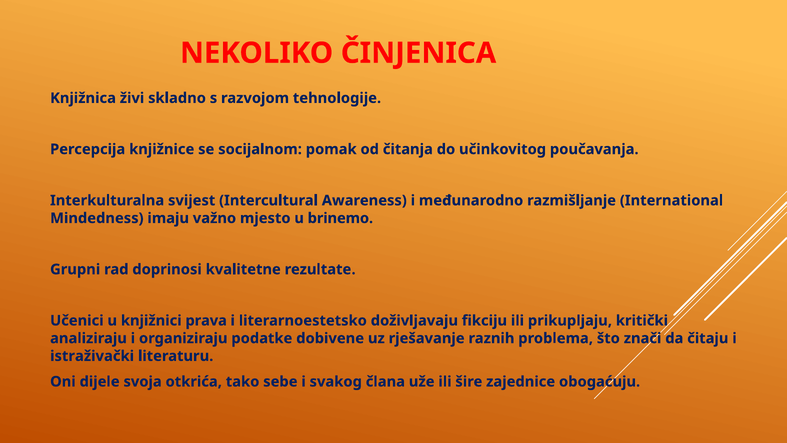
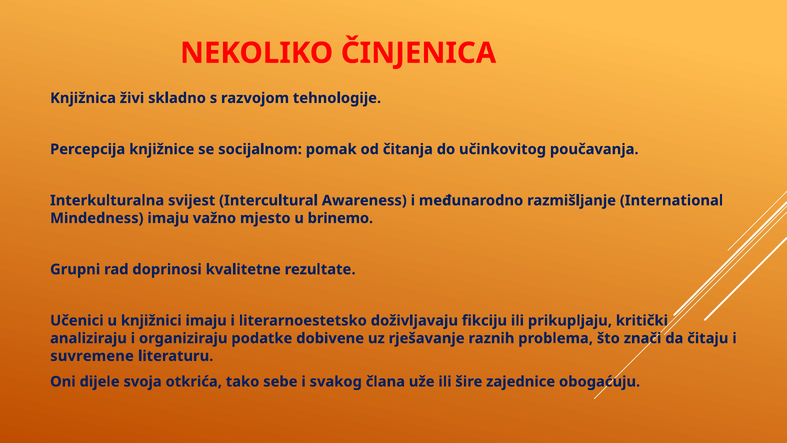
knjižnici prava: prava -> imaju
istraživački: istraživački -> suvremene
